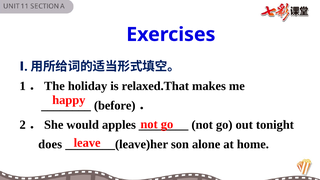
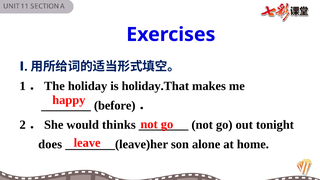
relaxed.That: relaxed.That -> holiday.That
apples: apples -> thinks
